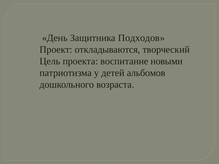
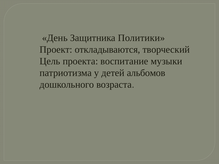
Подходов: Подходов -> Политики
новыми: новыми -> музыки
